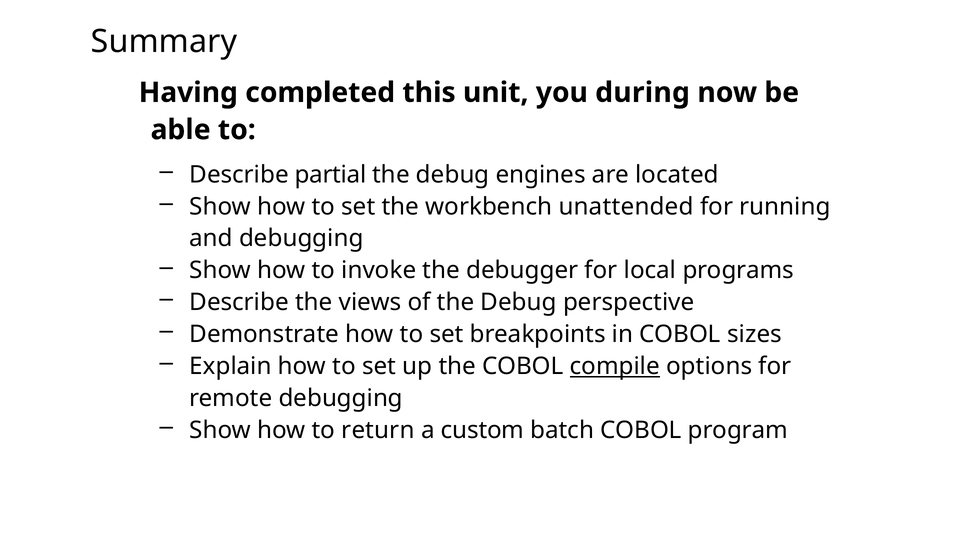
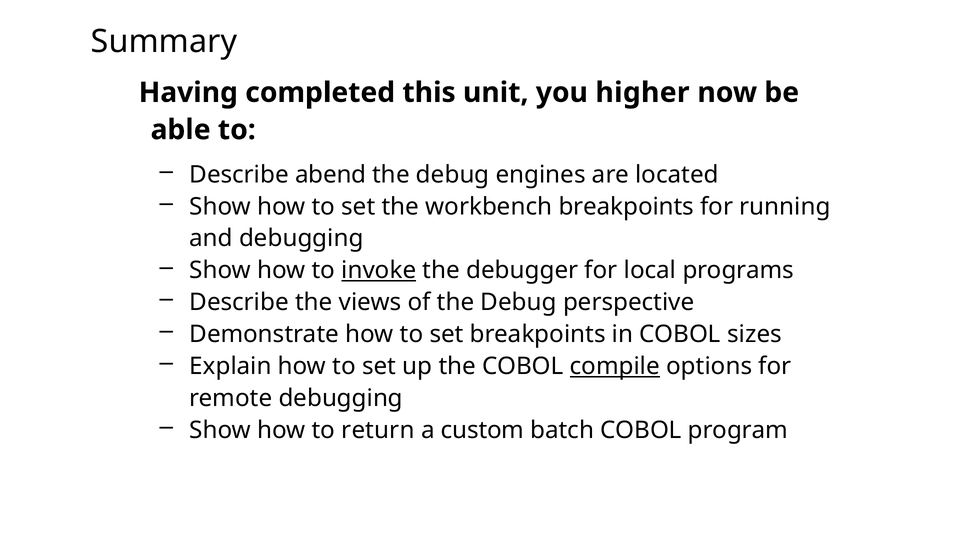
during: during -> higher
partial: partial -> abend
workbench unattended: unattended -> breakpoints
invoke underline: none -> present
